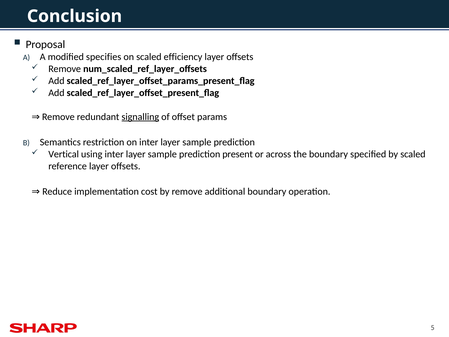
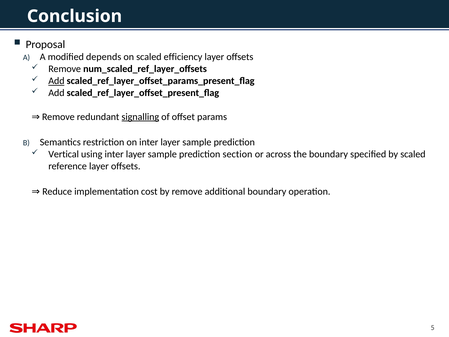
specifies: specifies -> depends
Add at (56, 81) underline: none -> present
present: present -> section
